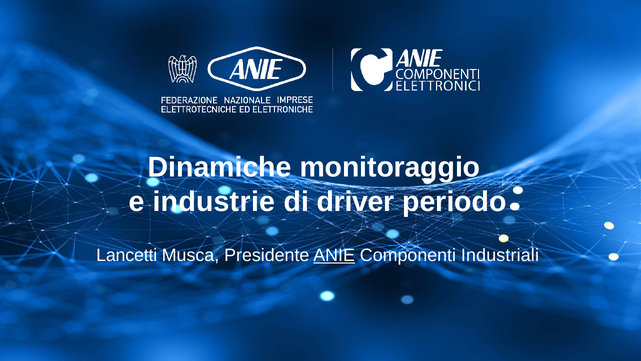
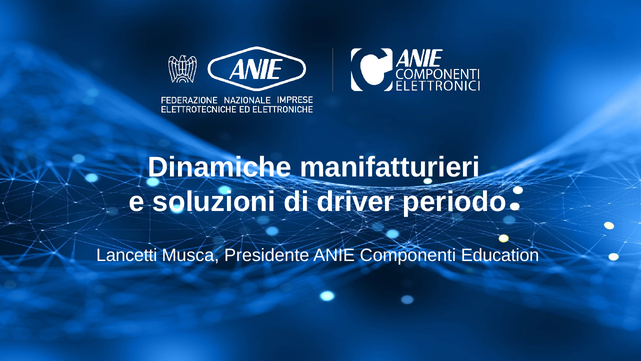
monitoraggio: monitoraggio -> manifatturieri
industrie: industrie -> soluzioni
ANIE underline: present -> none
Industriali: Industriali -> Education
